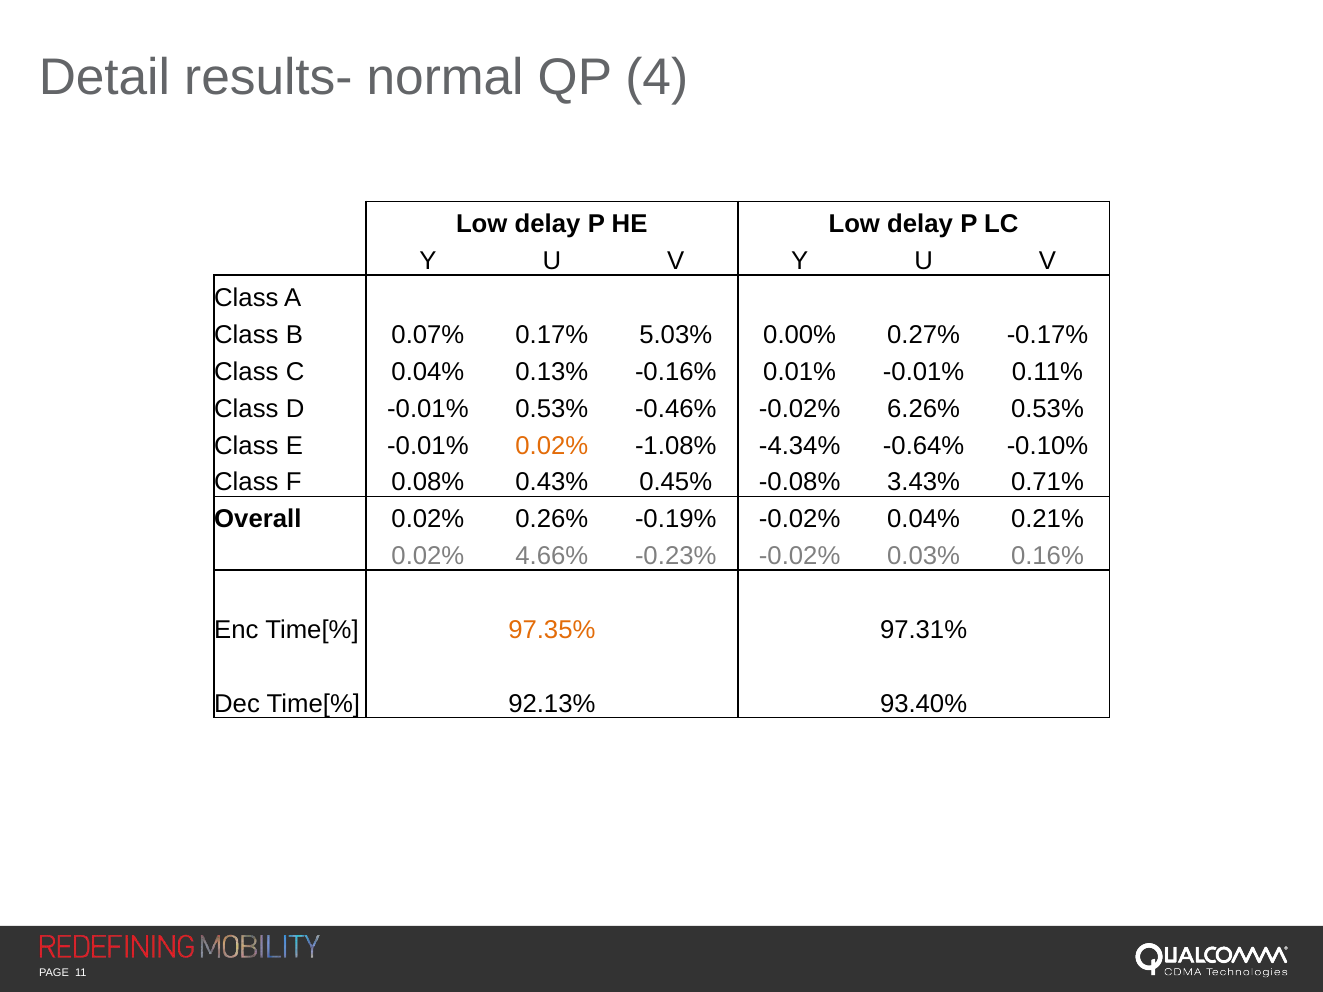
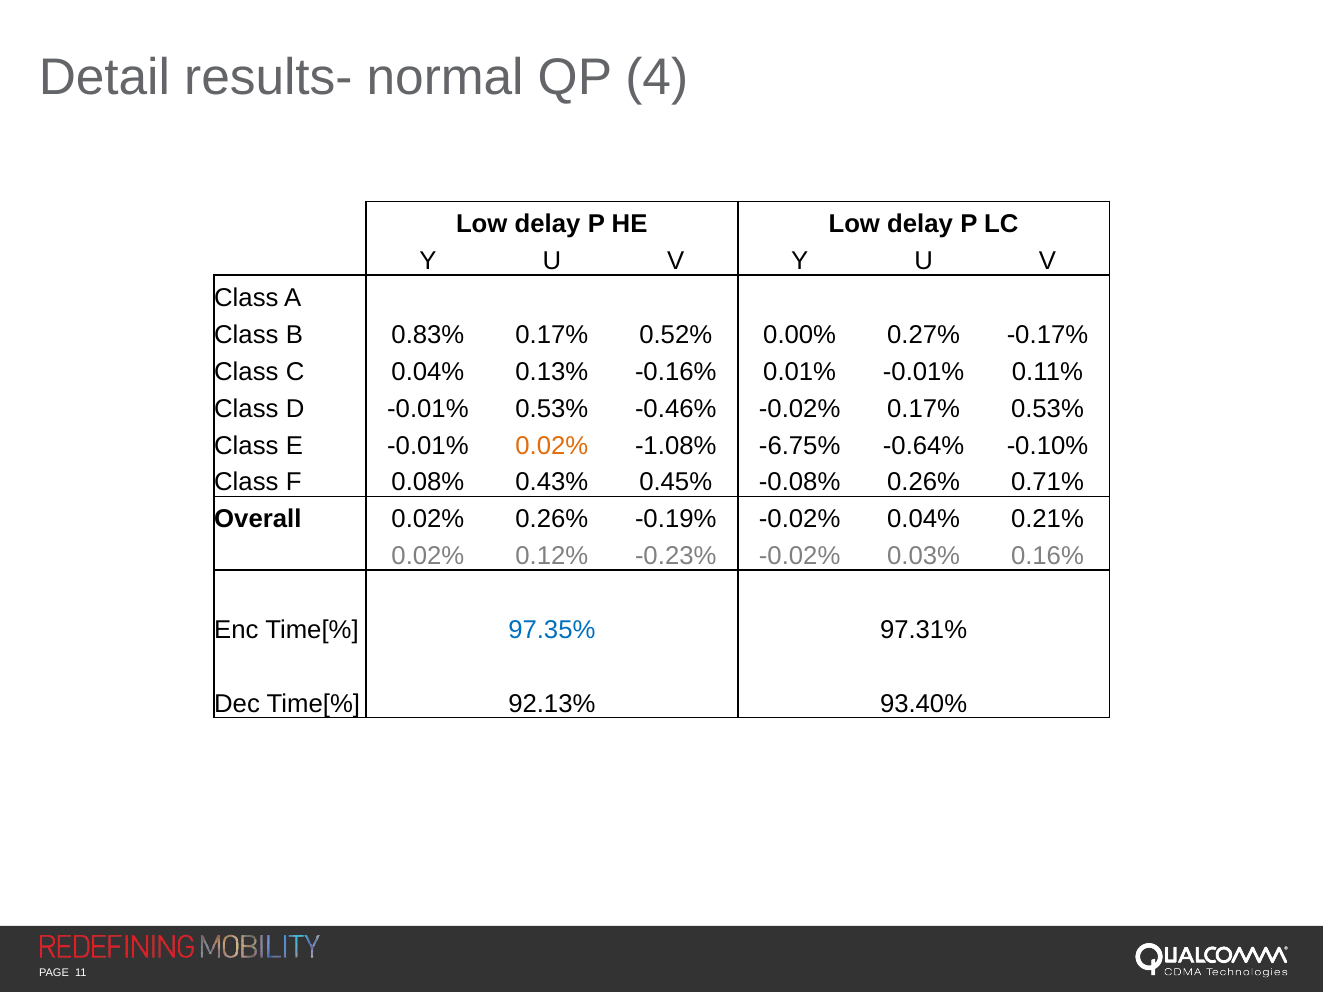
0.07%: 0.07% -> 0.83%
5.03%: 5.03% -> 0.52%
-0.02% 6.26%: 6.26% -> 0.17%
-4.34%: -4.34% -> -6.75%
-0.08% 3.43%: 3.43% -> 0.26%
4.66%: 4.66% -> 0.12%
97.35% colour: orange -> blue
